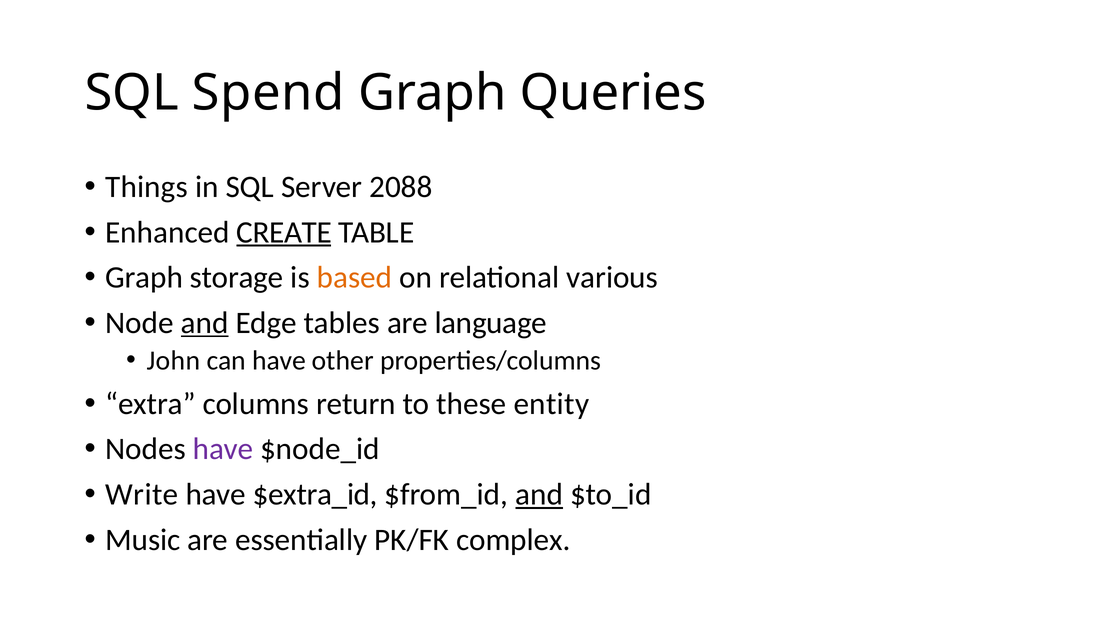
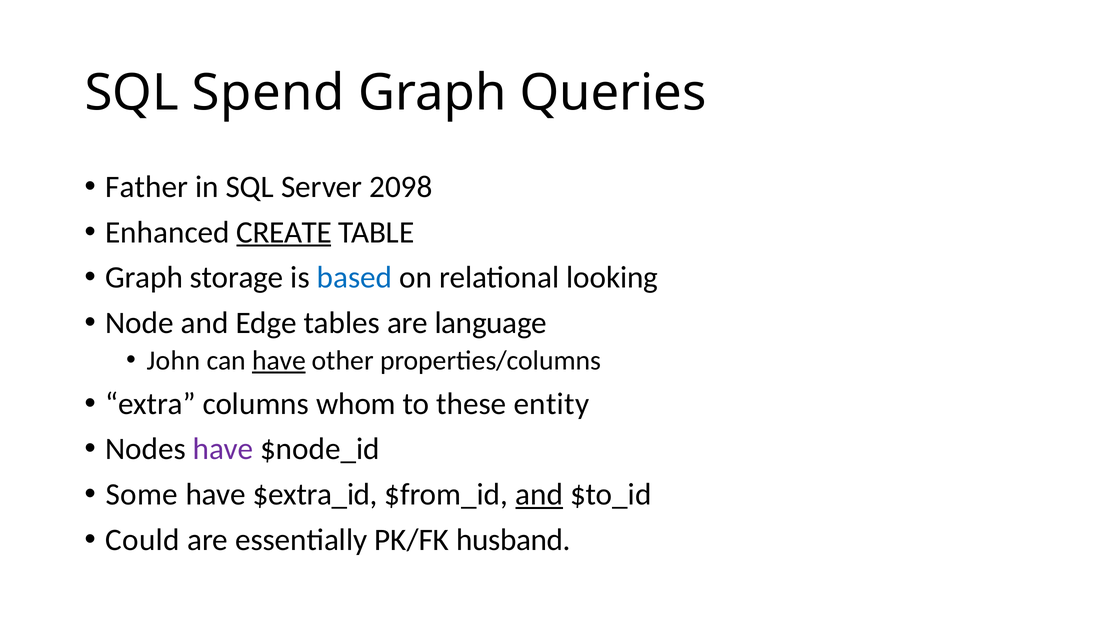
Things: Things -> Father
2088: 2088 -> 2098
based colour: orange -> blue
various: various -> looking
and at (205, 323) underline: present -> none
have at (279, 360) underline: none -> present
return: return -> whom
Write: Write -> Some
Music: Music -> Could
complex: complex -> husband
